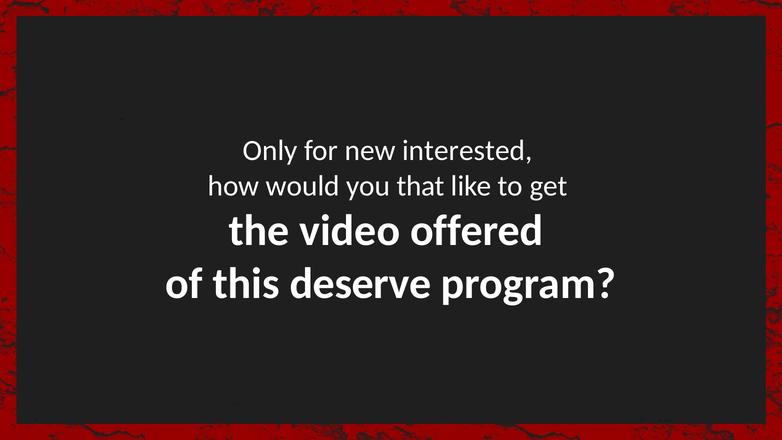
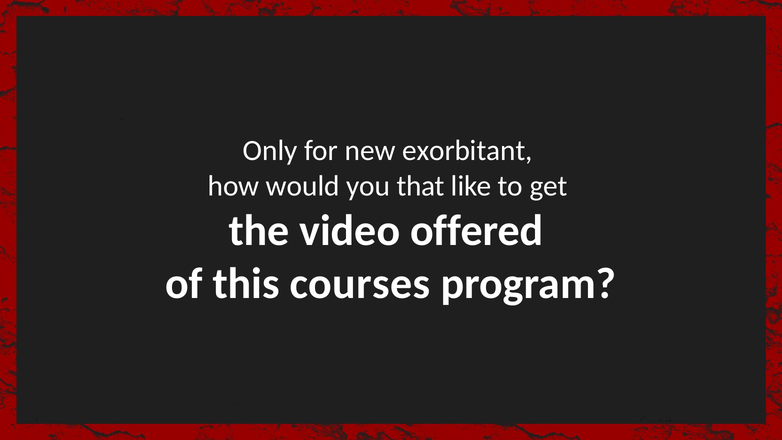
interested: interested -> exorbitant
deserve: deserve -> courses
